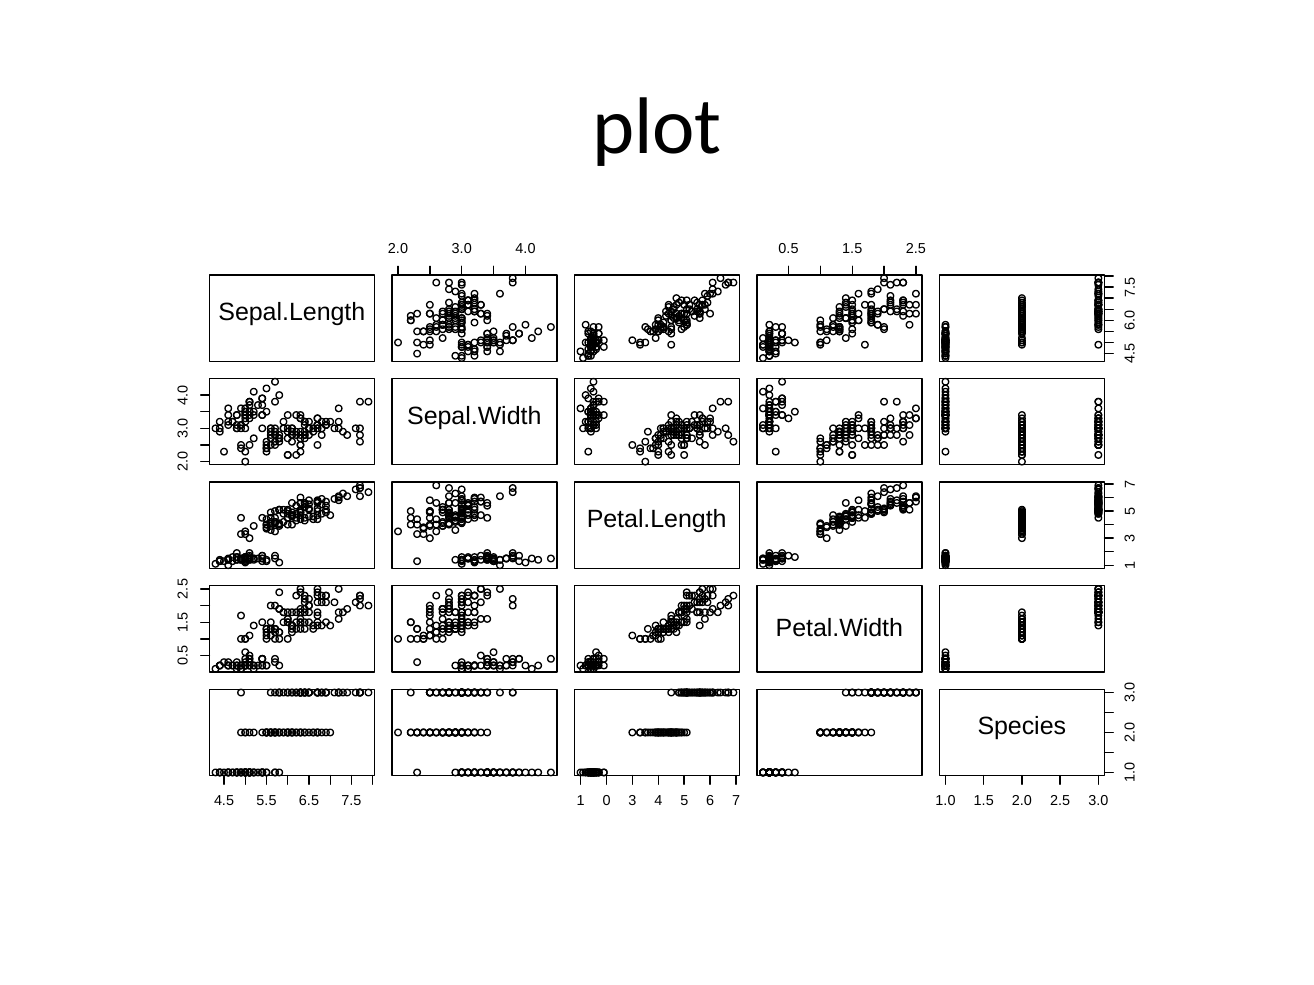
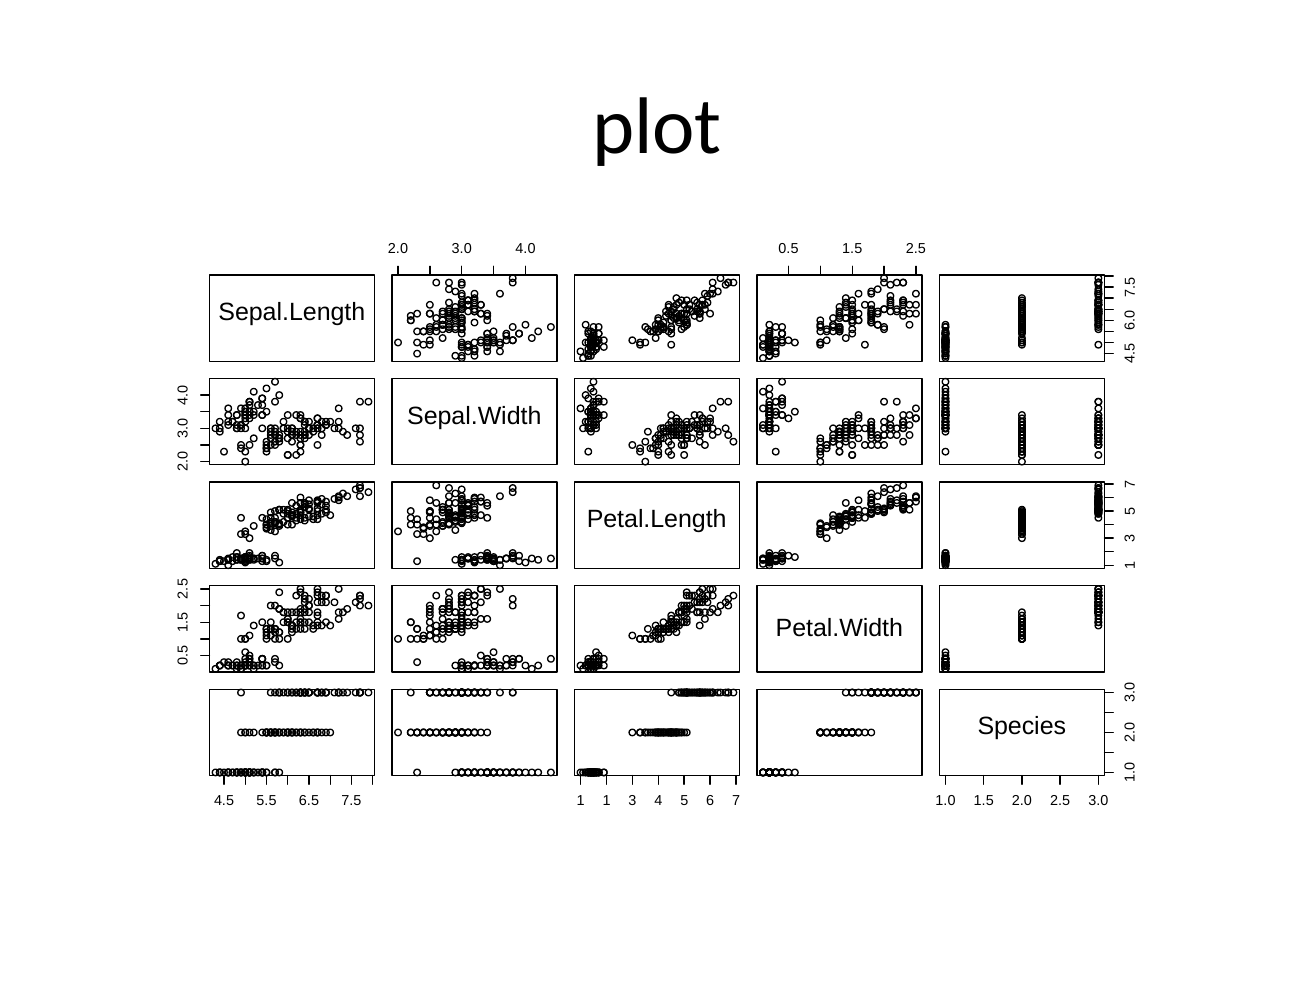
1 0: 0 -> 1
